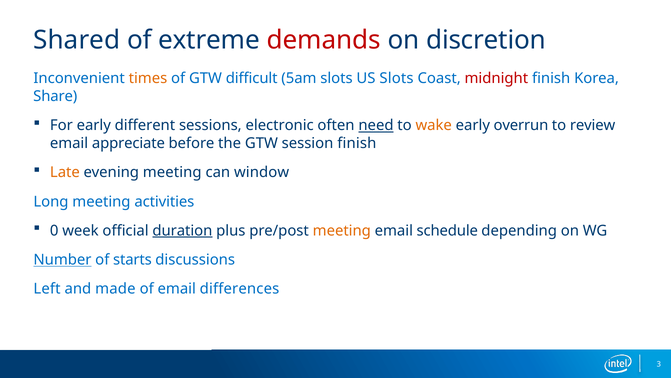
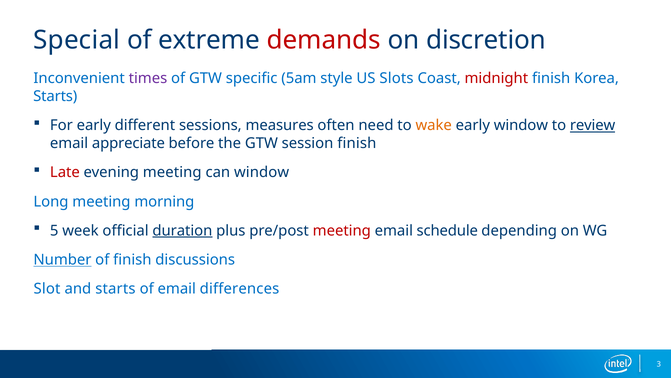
Shared: Shared -> Special
times colour: orange -> purple
difficult: difficult -> specific
5am slots: slots -> style
Share at (55, 96): Share -> Starts
electronic: electronic -> measures
need underline: present -> none
early overrun: overrun -> window
review underline: none -> present
Late colour: orange -> red
activities: activities -> morning
0: 0 -> 5
meeting at (342, 230) colour: orange -> red
of starts: starts -> finish
Left: Left -> Slot
and made: made -> starts
